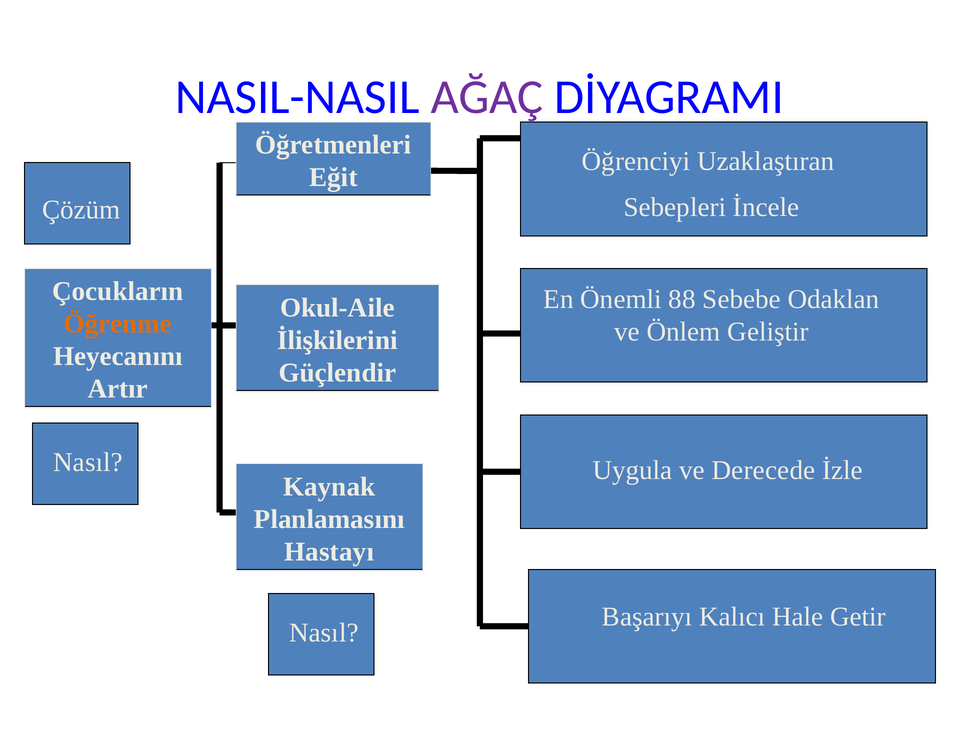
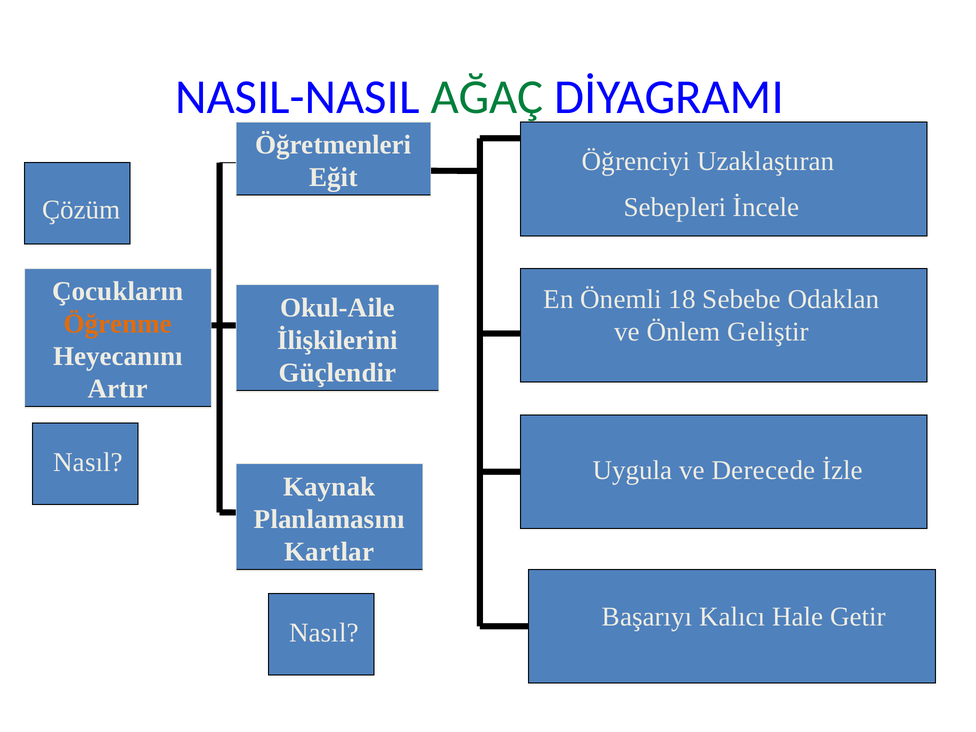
AĞAÇ colour: purple -> green
88: 88 -> 18
Hastayı: Hastayı -> Kartlar
